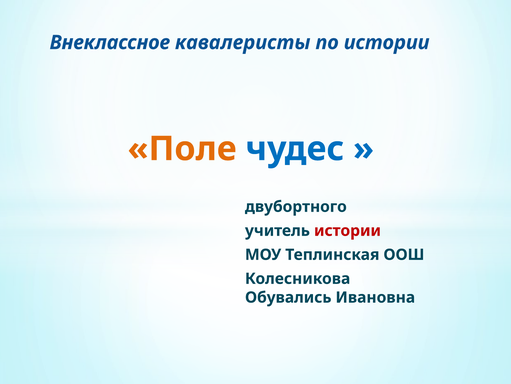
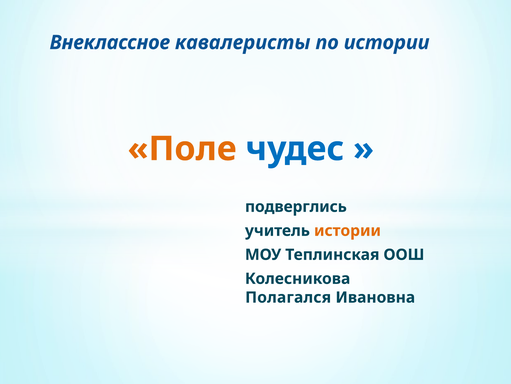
двубортного: двубортного -> подверглись
истории at (347, 230) colour: red -> orange
Обувались: Обувались -> Полагался
